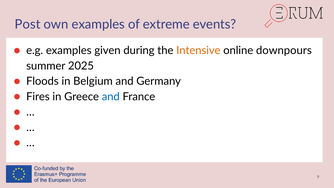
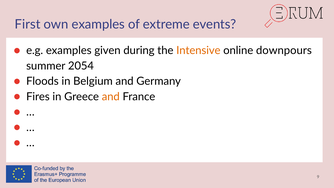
Post: Post -> First
2025: 2025 -> 2054
and at (111, 97) colour: blue -> orange
